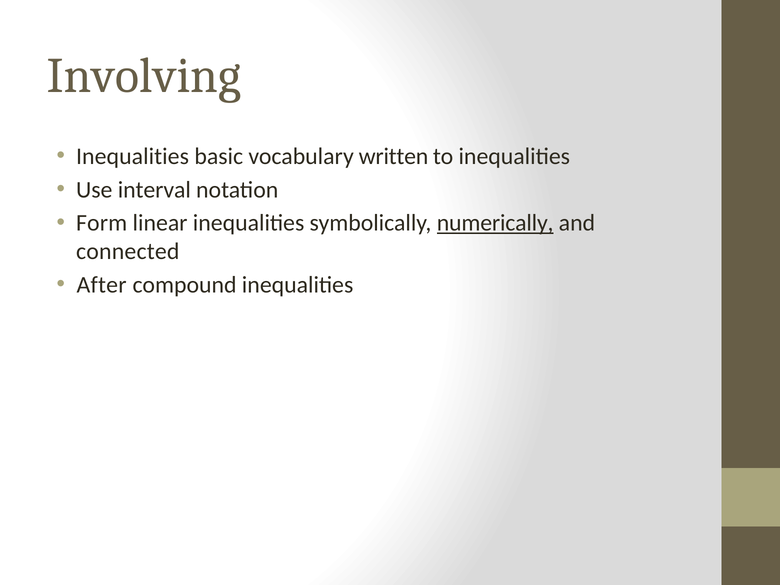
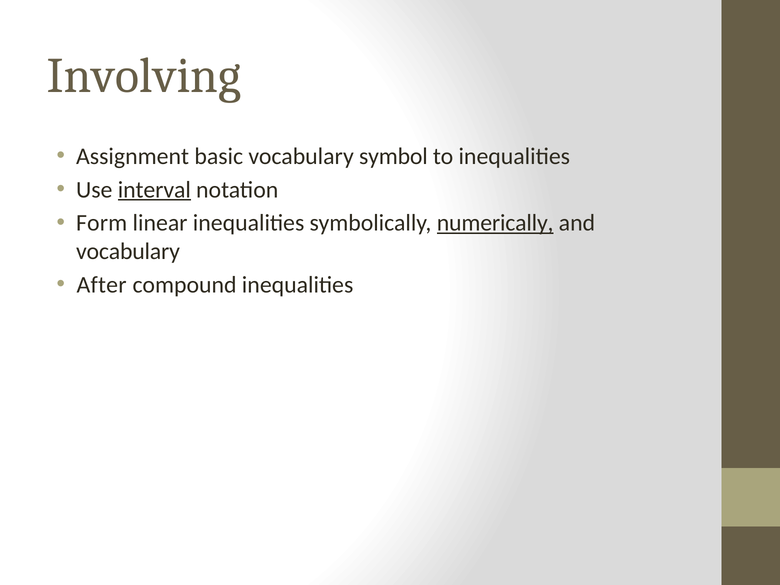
Inequalities at (133, 156): Inequalities -> Assignment
written: written -> symbol
interval underline: none -> present
connected at (128, 252): connected -> vocabulary
